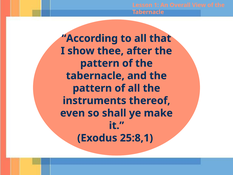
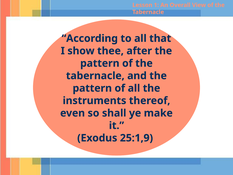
25:8,1: 25:8,1 -> 25:1,9
